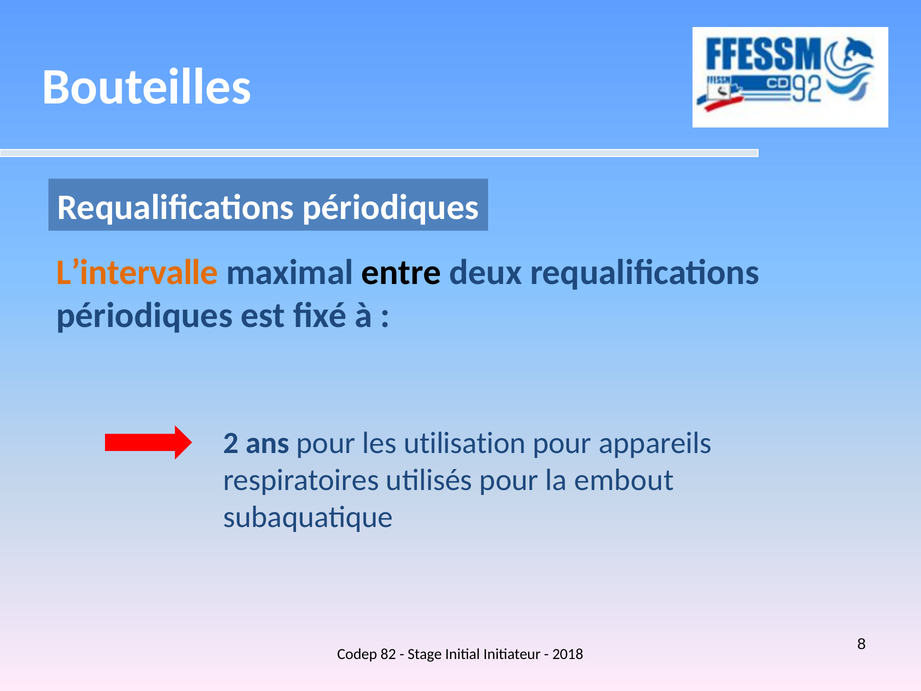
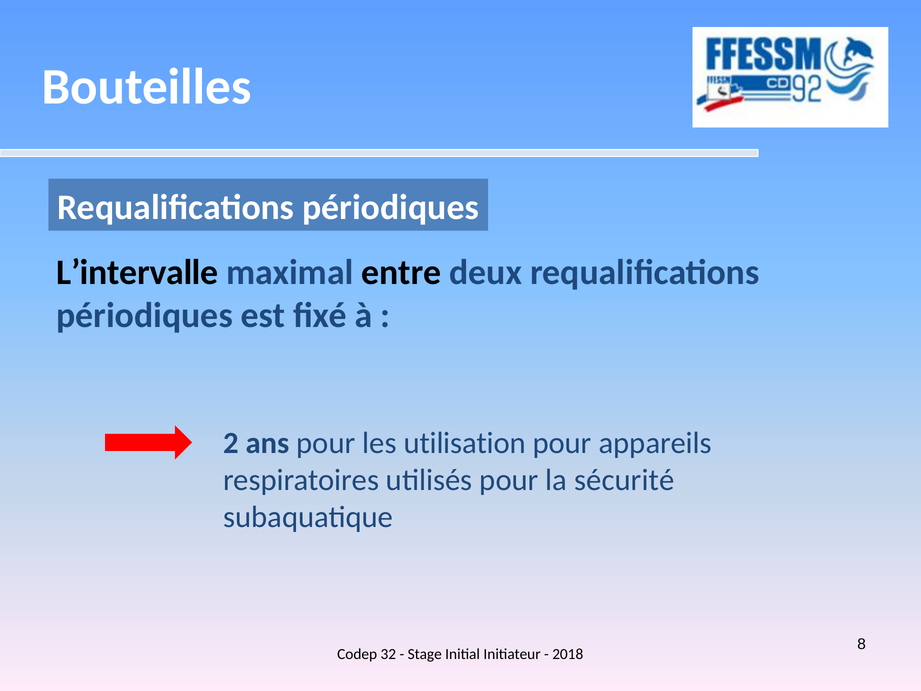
L’intervalle colour: orange -> black
embout: embout -> sécurité
82: 82 -> 32
